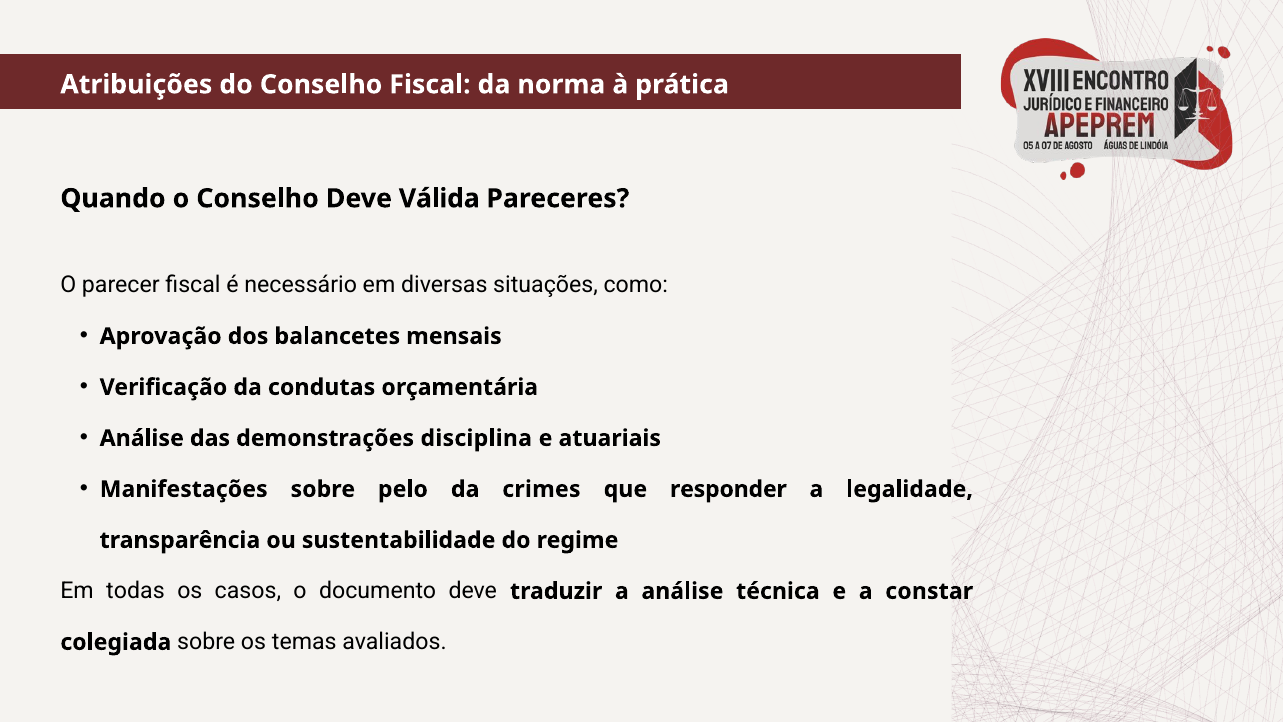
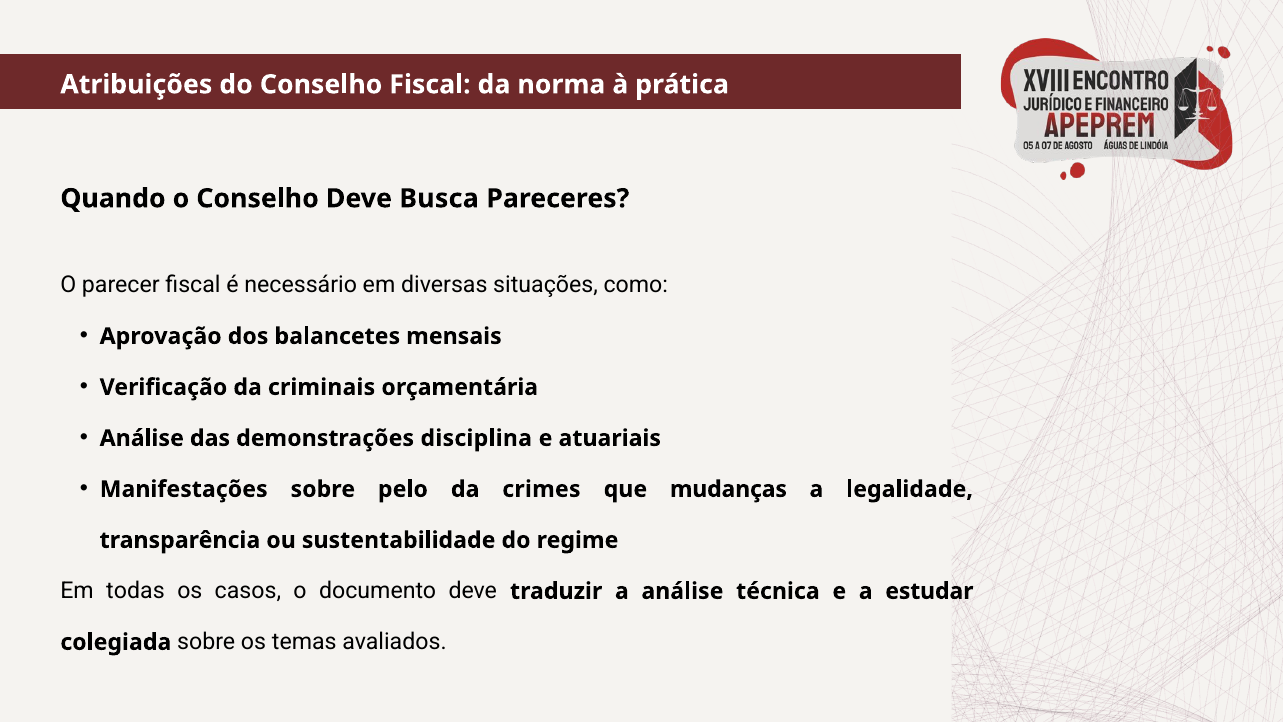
Válida: Válida -> Busca
condutas: condutas -> criminais
responder: responder -> mudanças
constar: constar -> estudar
